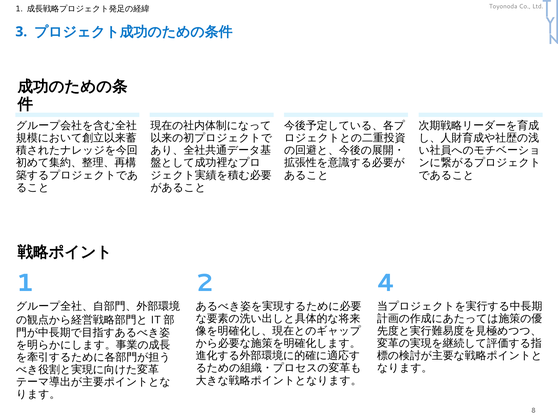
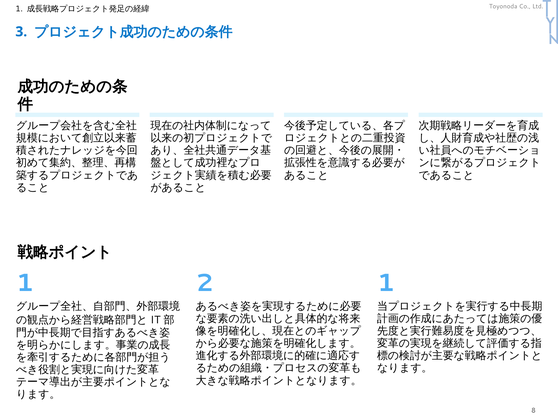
2 4: 4 -> 1
